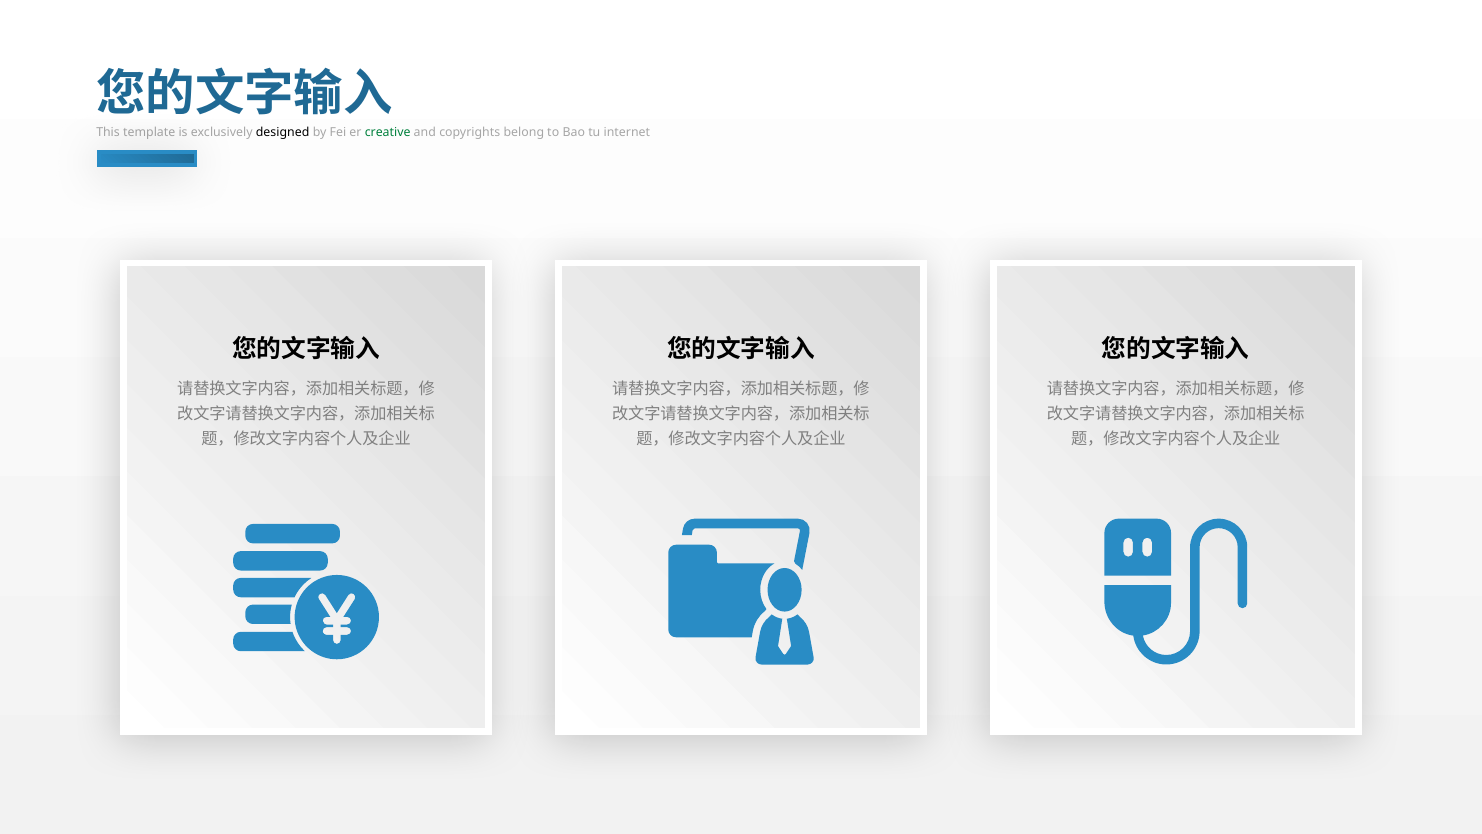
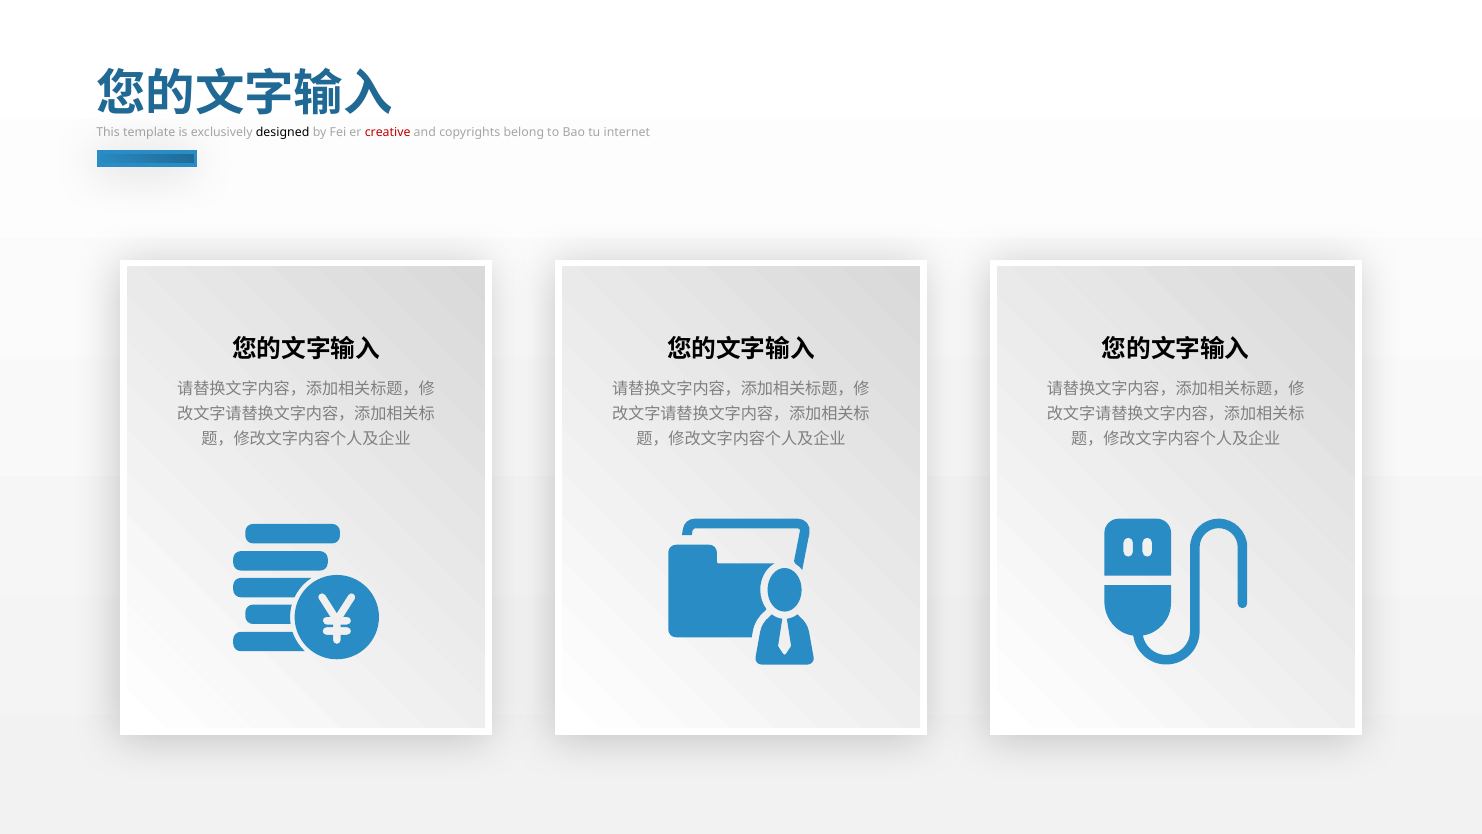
creative colour: green -> red
